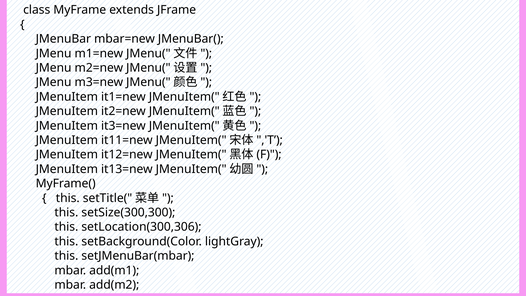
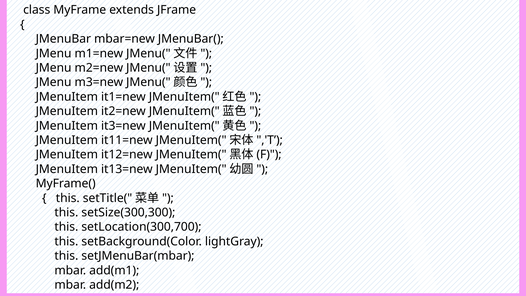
setLocation(300,306: setLocation(300,306 -> setLocation(300,700
